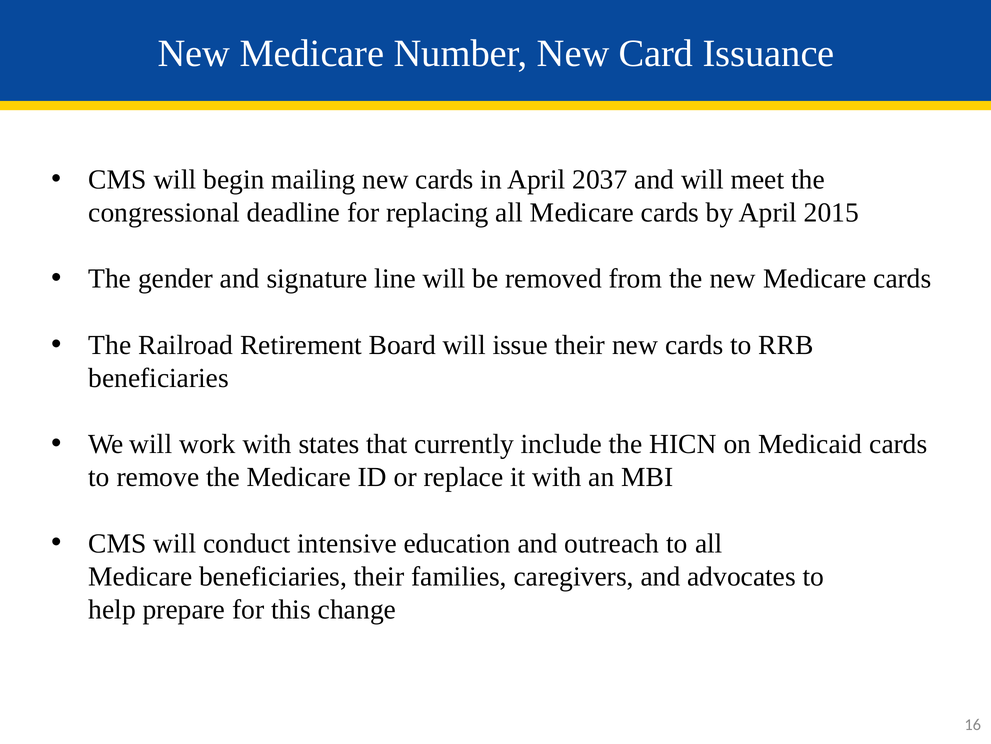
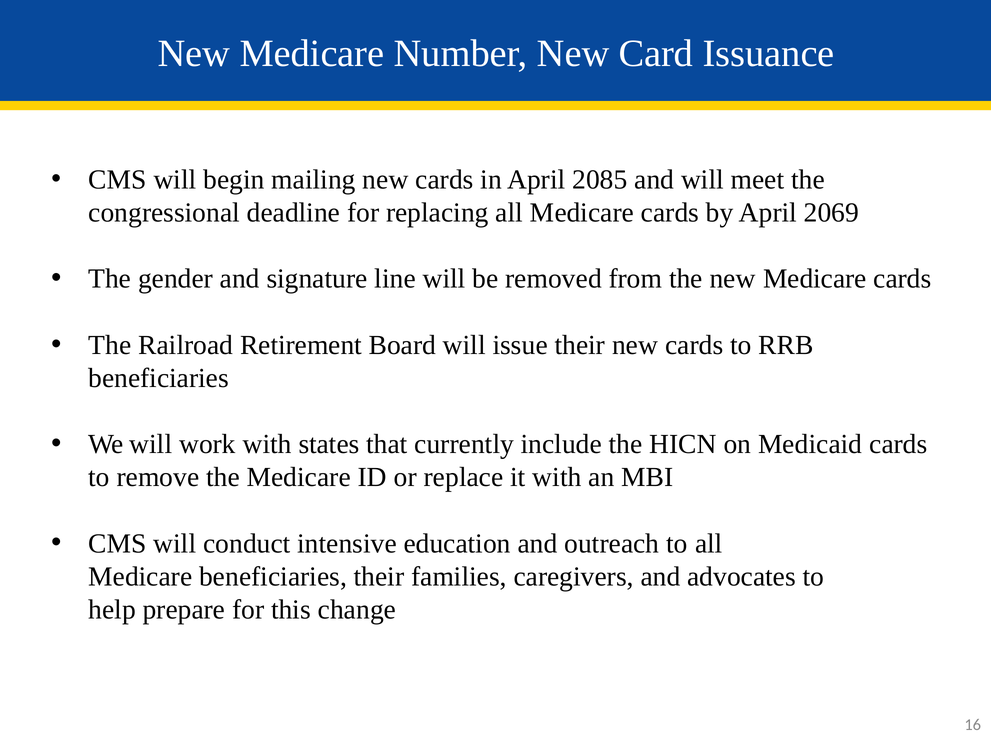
2037: 2037 -> 2085
2015: 2015 -> 2069
